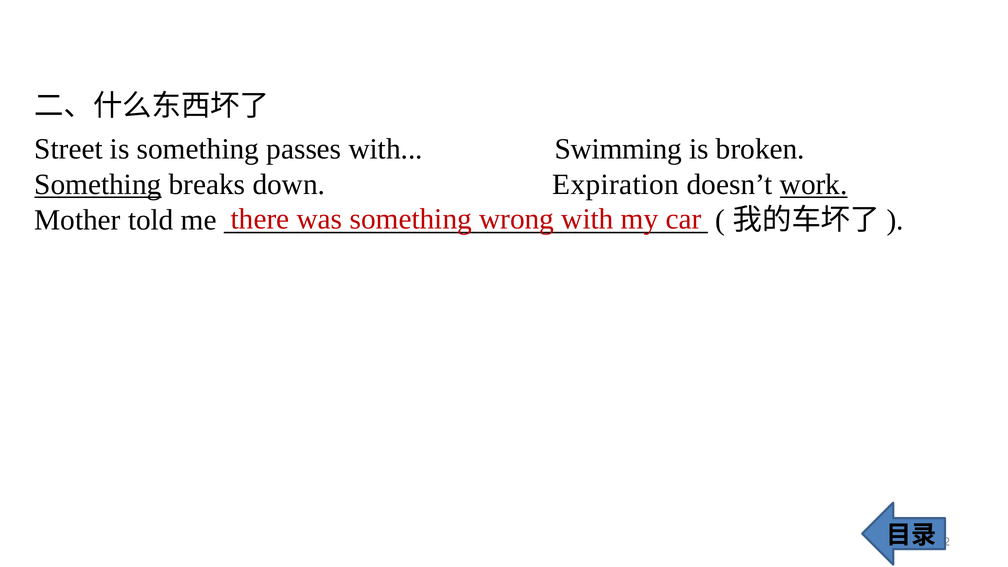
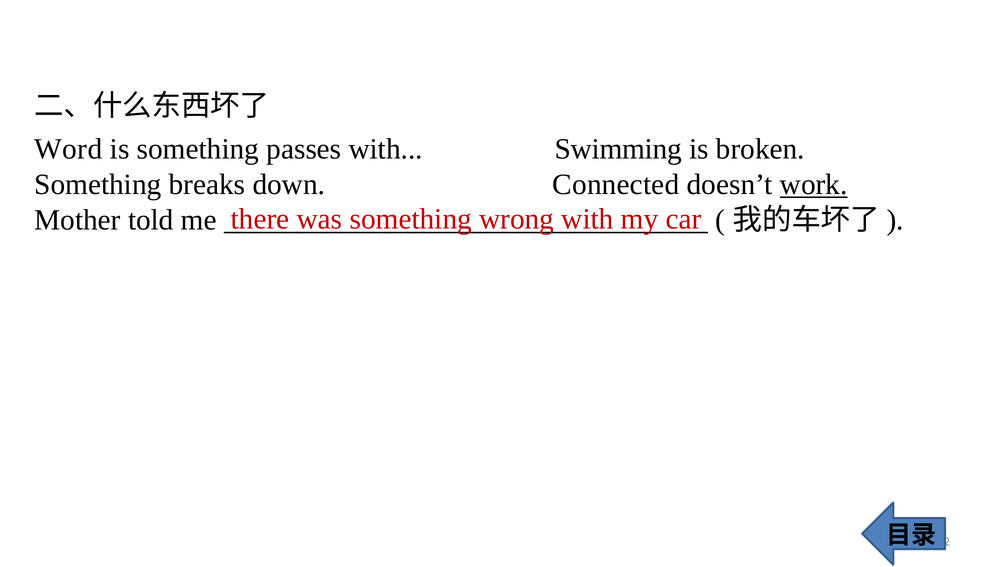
Street: Street -> Word
Something at (98, 185) underline: present -> none
Expiration: Expiration -> Connected
